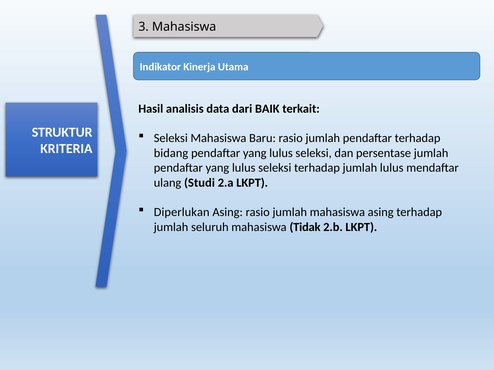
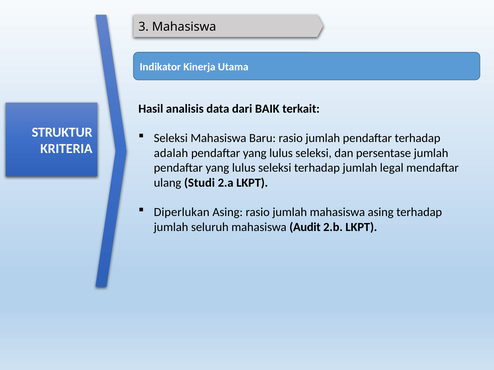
bidang: bidang -> adalah
jumlah lulus: lulus -> legal
Tidak: Tidak -> Audit
